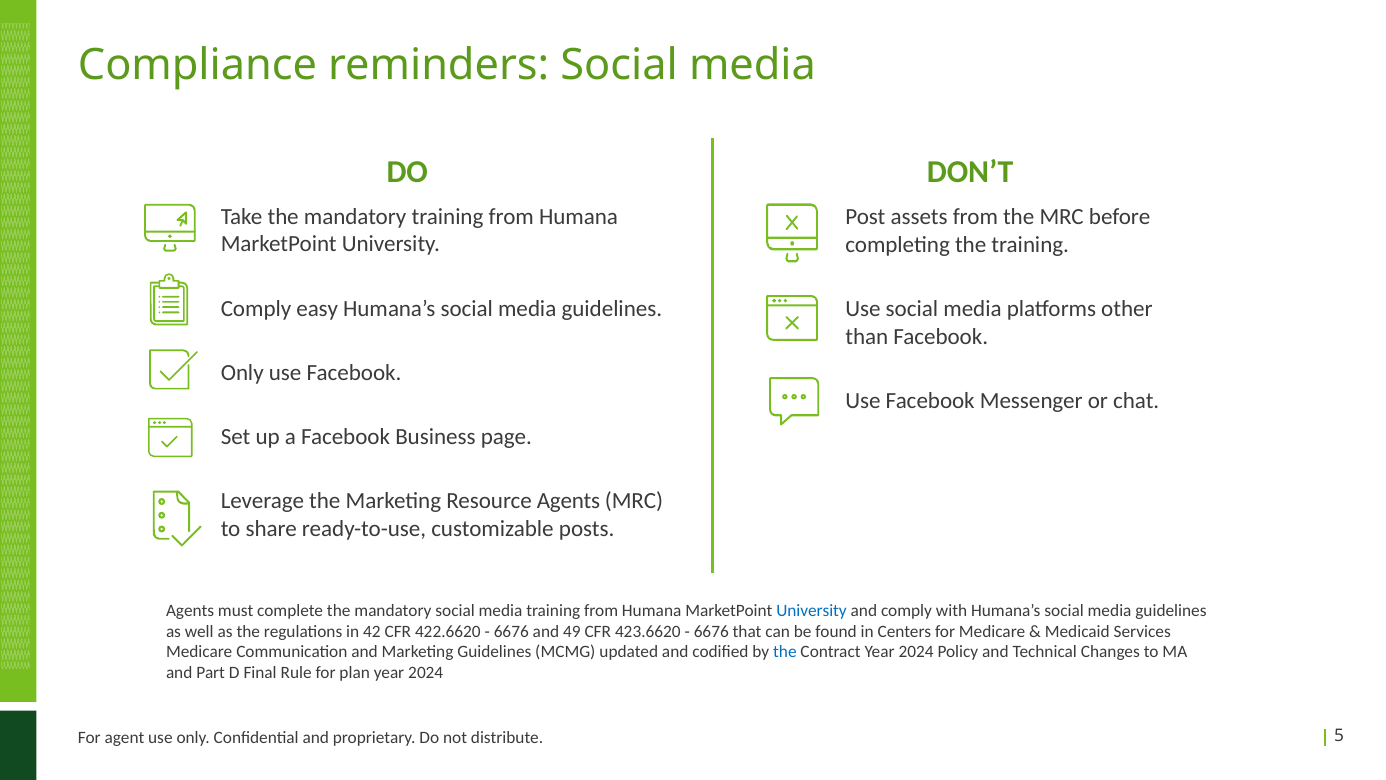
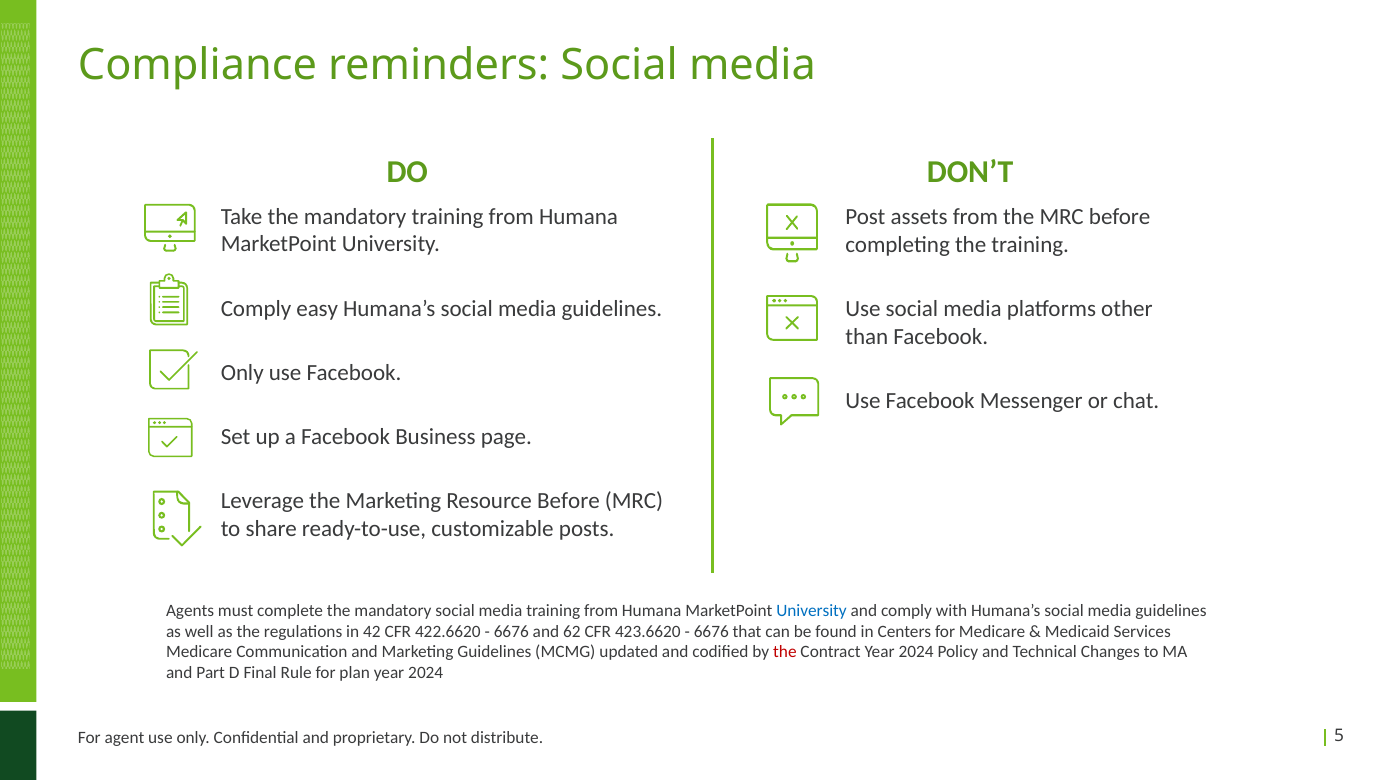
Resource Agents: Agents -> Before
49: 49 -> 62
the at (785, 652) colour: blue -> red
